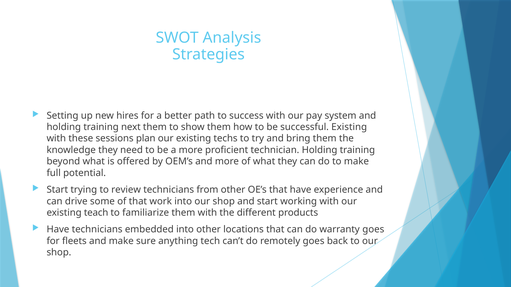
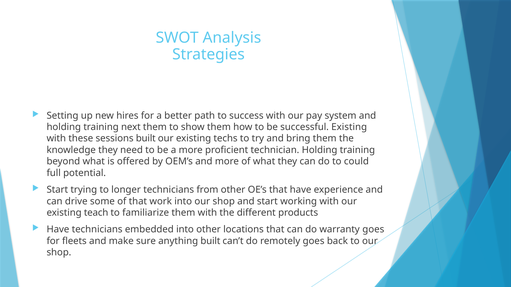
sessions plan: plan -> built
to make: make -> could
review: review -> longer
anything tech: tech -> built
